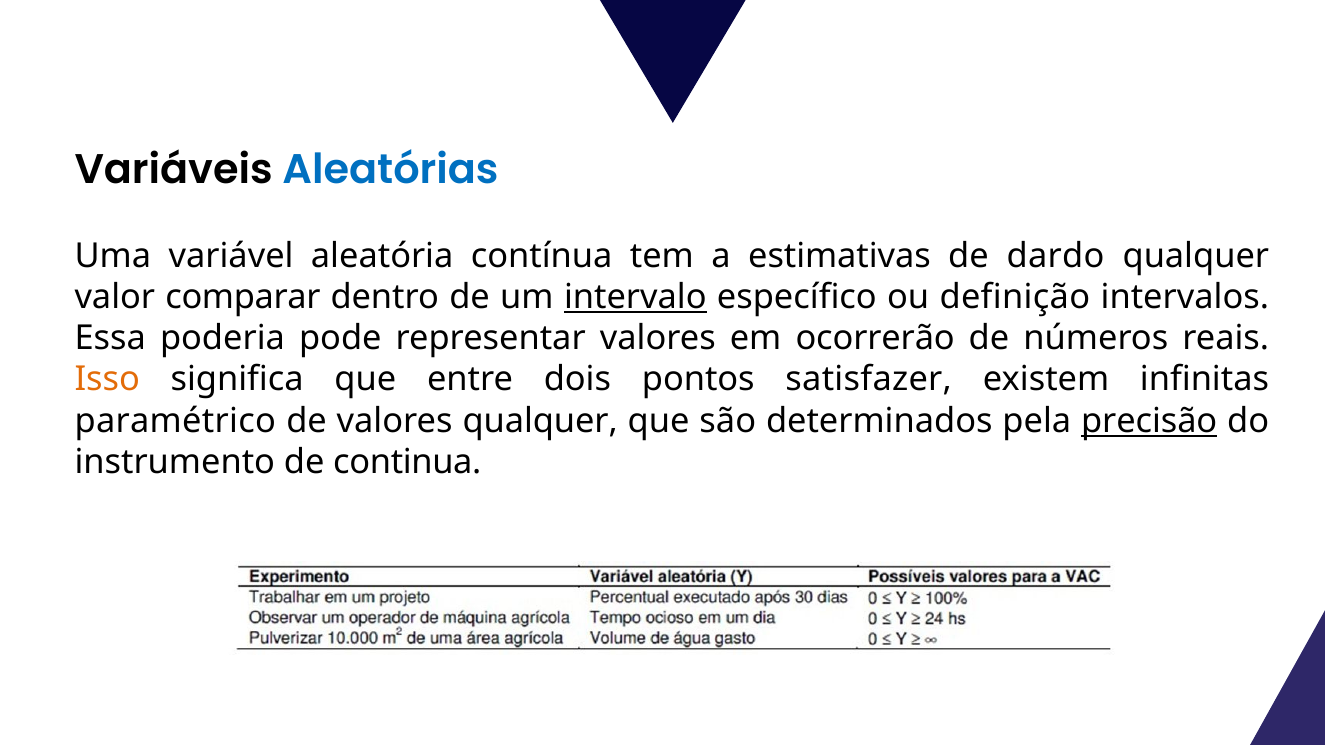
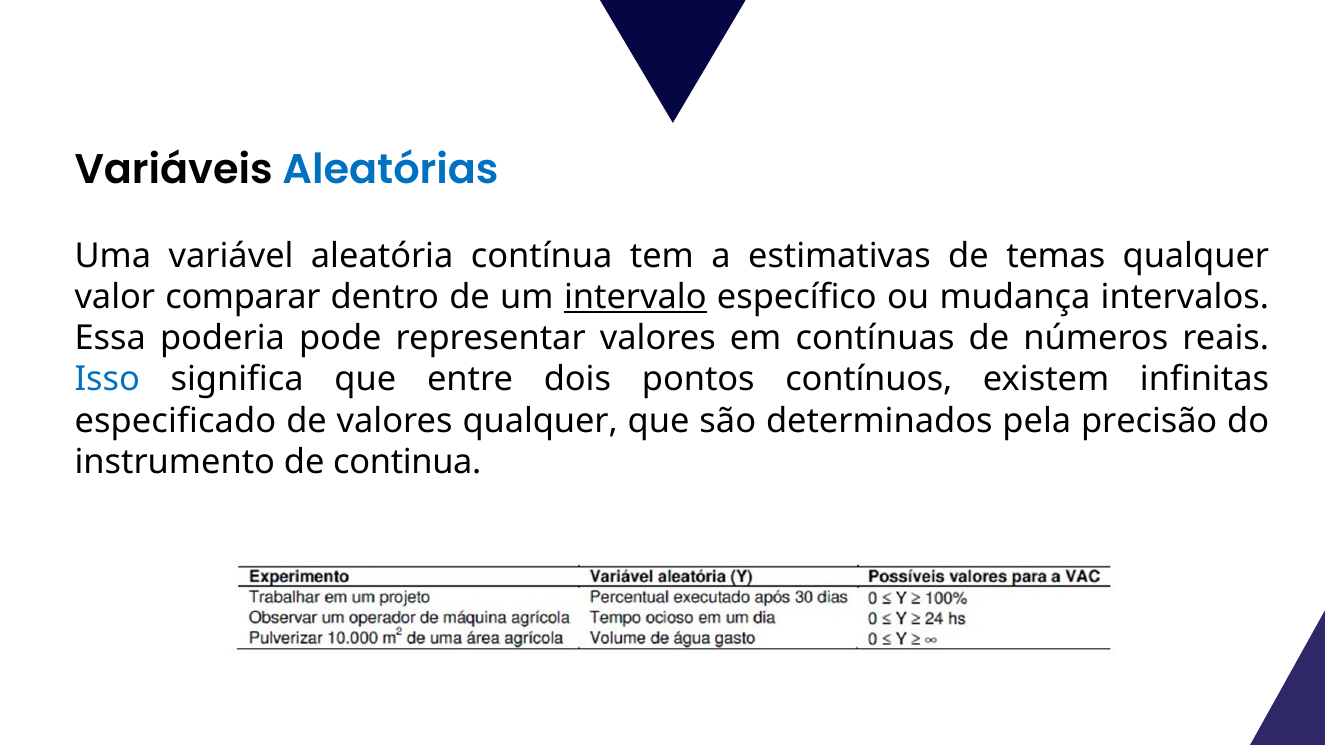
dardo: dardo -> temas
definição: definição -> mudança
ocorrerão: ocorrerão -> contínuas
Isso colour: orange -> blue
satisfazer: satisfazer -> contínuos
paramétrico: paramétrico -> especificado
precisão underline: present -> none
